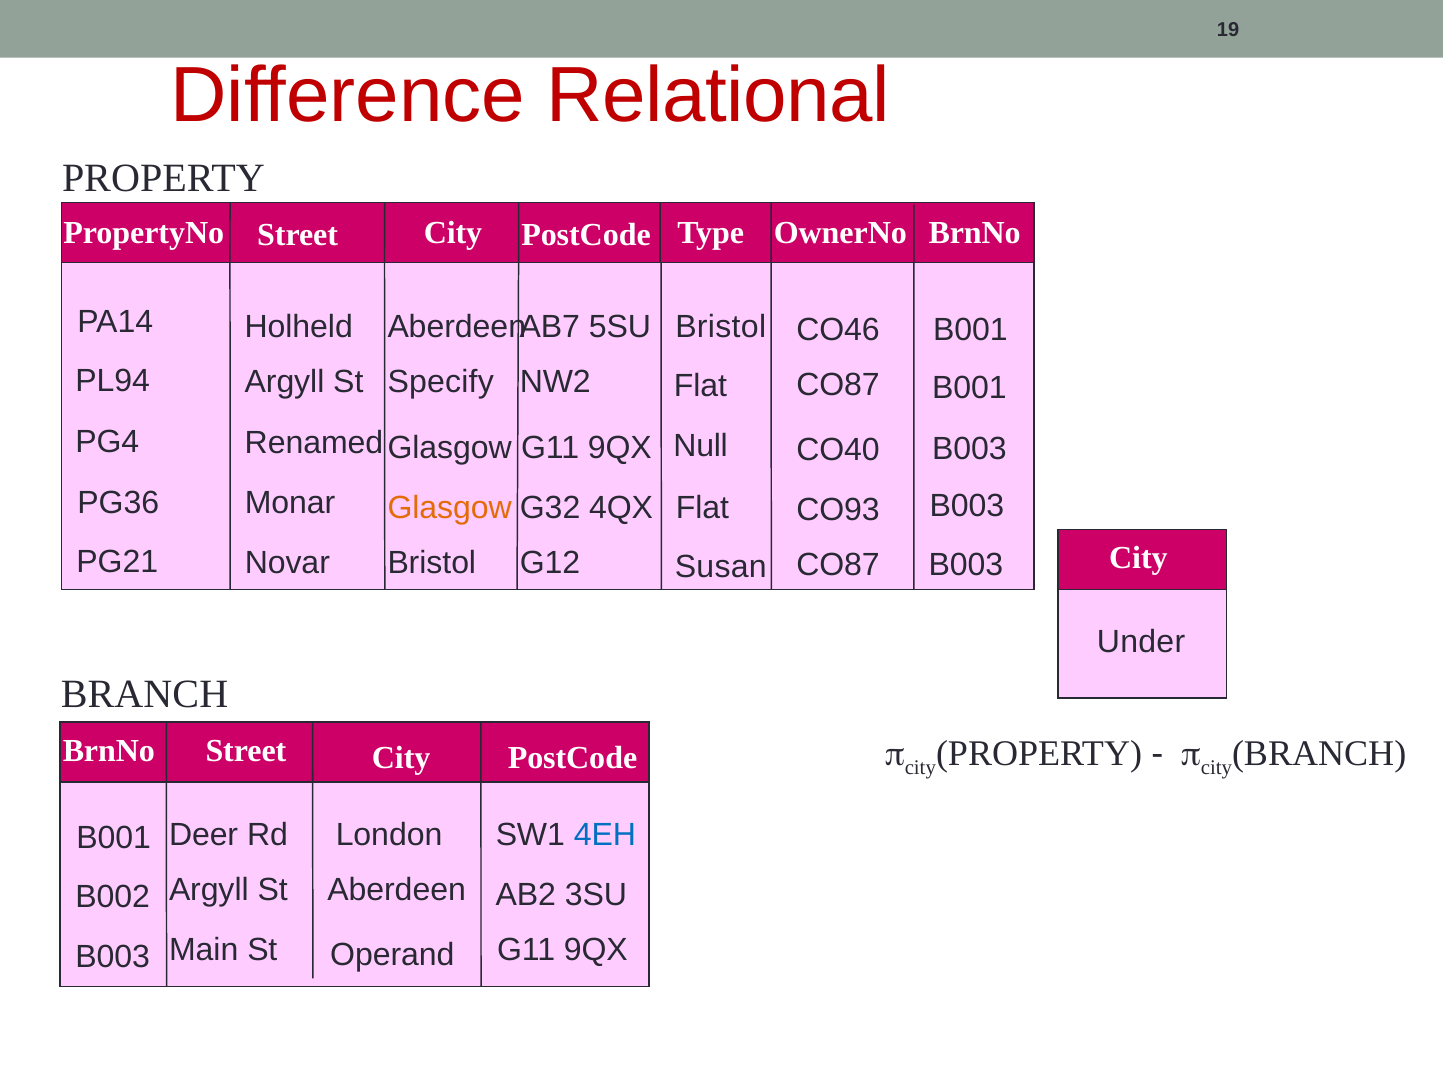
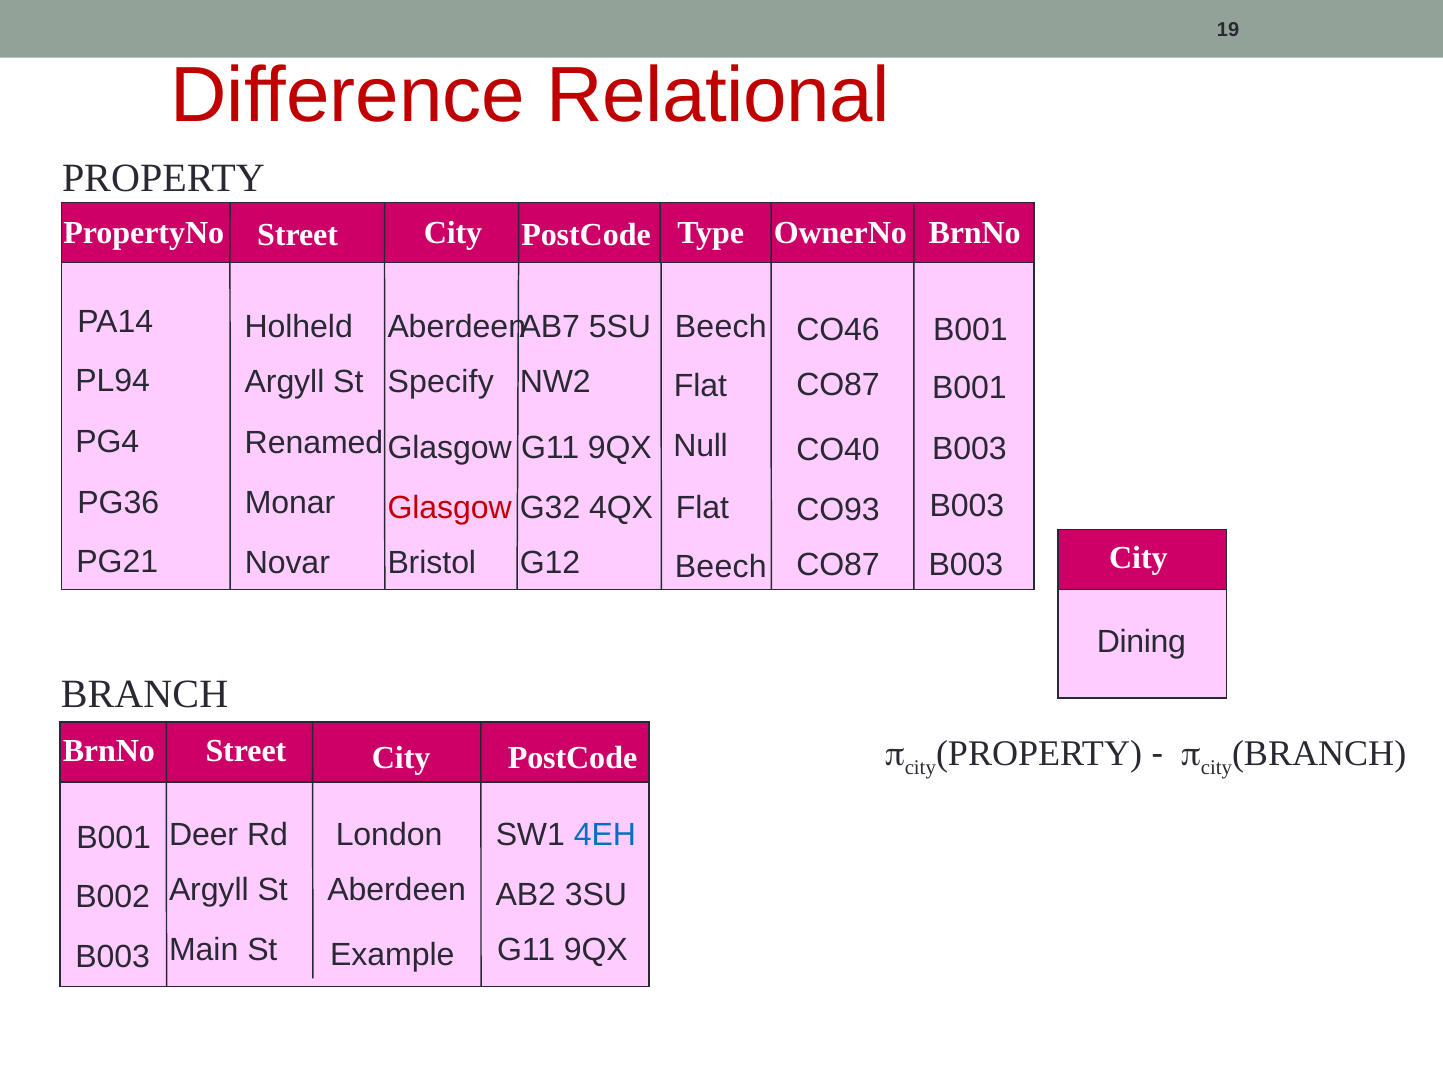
Bristol at (721, 327): Bristol -> Beech
Glasgow at (450, 507) colour: orange -> red
Susan at (721, 566): Susan -> Beech
Under: Under -> Dining
Operand: Operand -> Example
